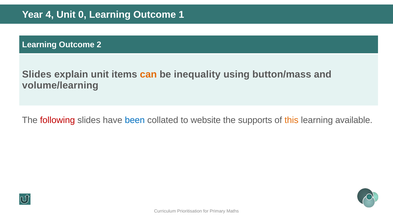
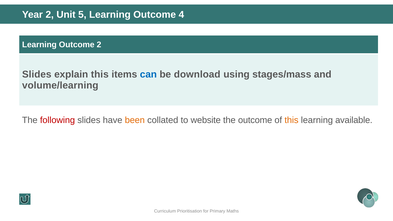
Year 4: 4 -> 2
0: 0 -> 5
1: 1 -> 4
explain unit: unit -> this
can colour: orange -> blue
inequality: inequality -> download
button/mass: button/mass -> stages/mass
been colour: blue -> orange
the supports: supports -> outcome
